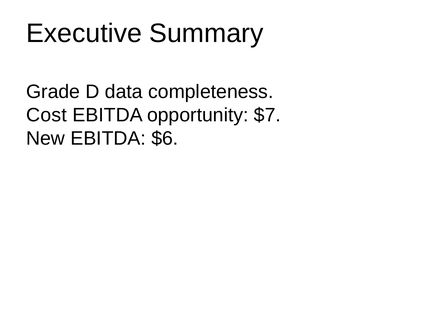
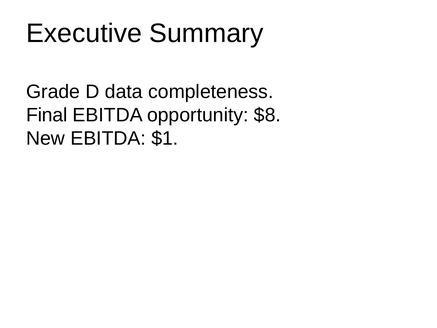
Cost: Cost -> Final
$7: $7 -> $8
$6: $6 -> $1
